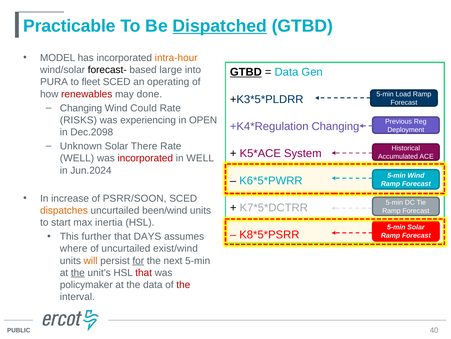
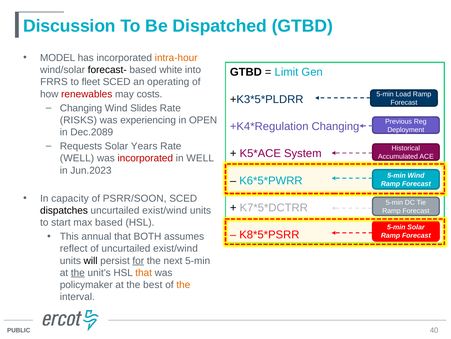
Practicable: Practicable -> Discussion
Dispatched underline: present -> none
large: large -> white
GTBD at (246, 72) underline: present -> none
Data at (286, 72): Data -> Limit
PURA: PURA -> FRRS
done: done -> costs
Could: Could -> Slides
Dec.2098: Dec.2098 -> Dec.2089
Unknown: Unknown -> Requests
There: There -> Years
Jun.2024: Jun.2024 -> Jun.2023
increase: increase -> capacity
dispatches colour: orange -> black
been/wind at (165, 210): been/wind -> exist/wind
max inertia: inertia -> based
further: further -> annual
DAYS: DAYS -> BOTH
where: where -> reflect
will colour: orange -> black
that at (144, 272) colour: red -> orange
the data: data -> best
the at (183, 284) colour: red -> orange
